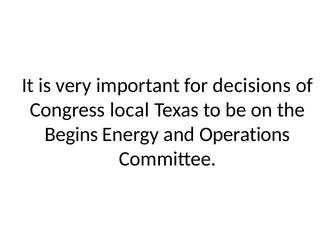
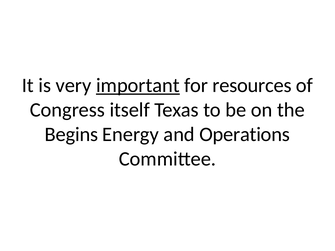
important underline: none -> present
decisions: decisions -> resources
local: local -> itself
